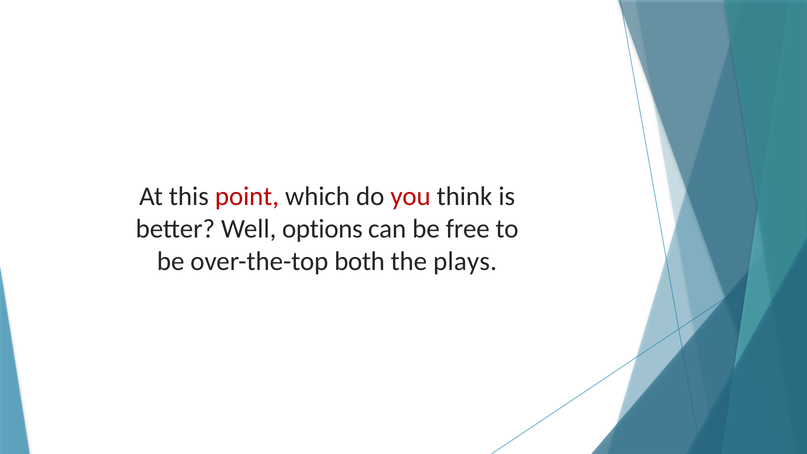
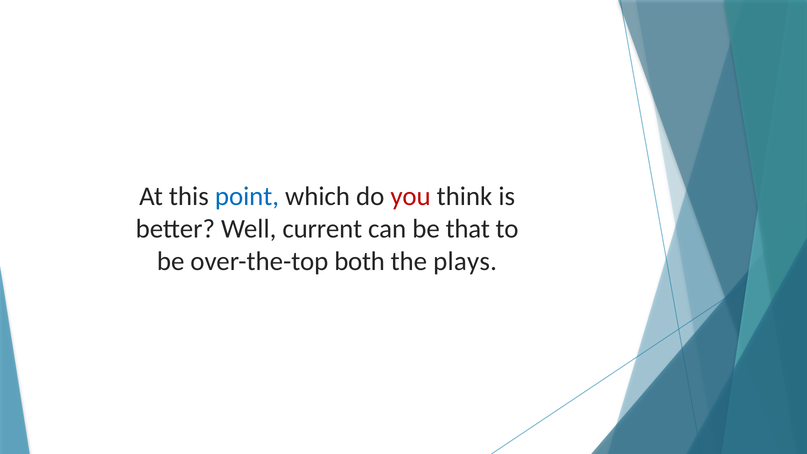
point colour: red -> blue
options: options -> current
free: free -> that
